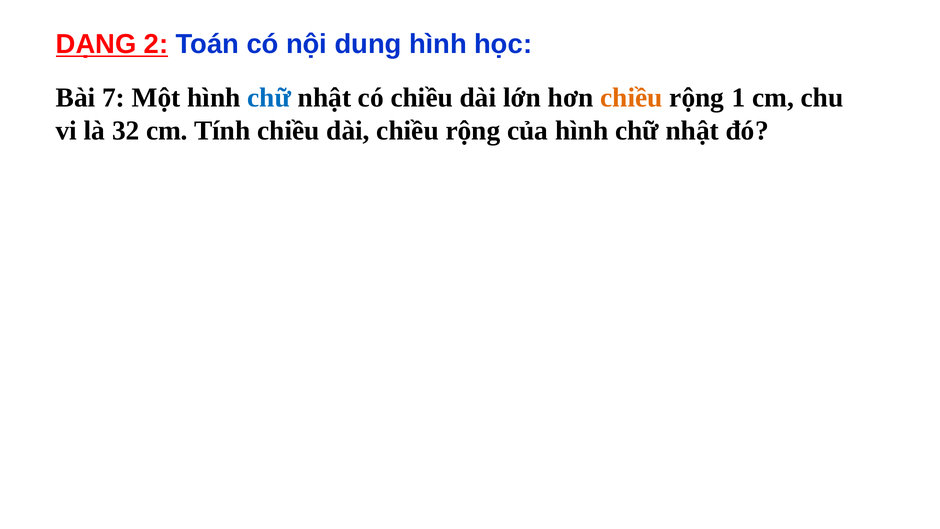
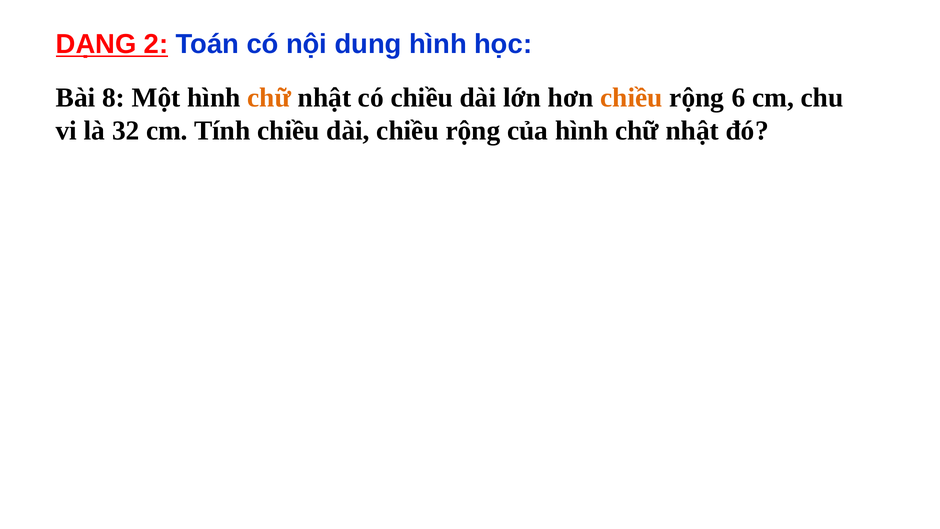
7: 7 -> 8
chữ at (269, 98) colour: blue -> orange
1: 1 -> 6
